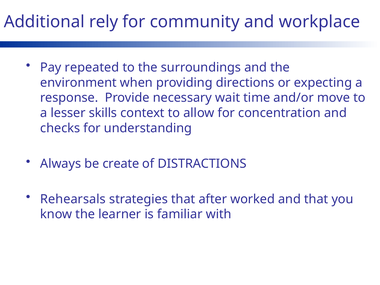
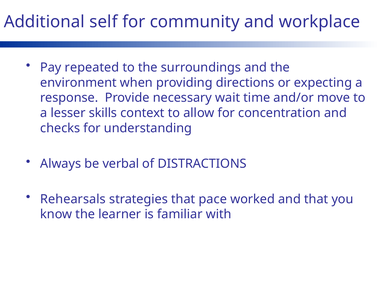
rely: rely -> self
create: create -> verbal
after: after -> pace
